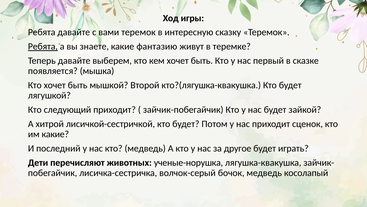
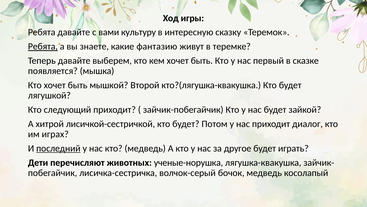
вами теремок: теремок -> культуру
сценок: сценок -> диалог
им какие: какие -> играх
последний underline: none -> present
